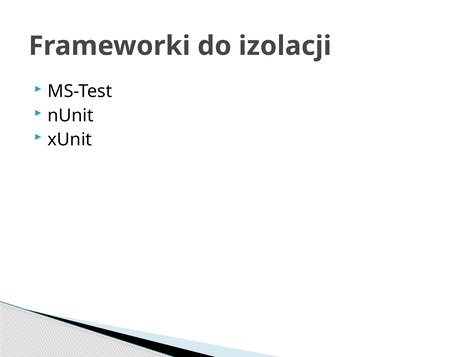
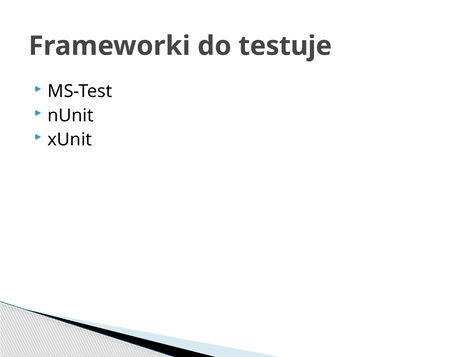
izolacji: izolacji -> testuje
